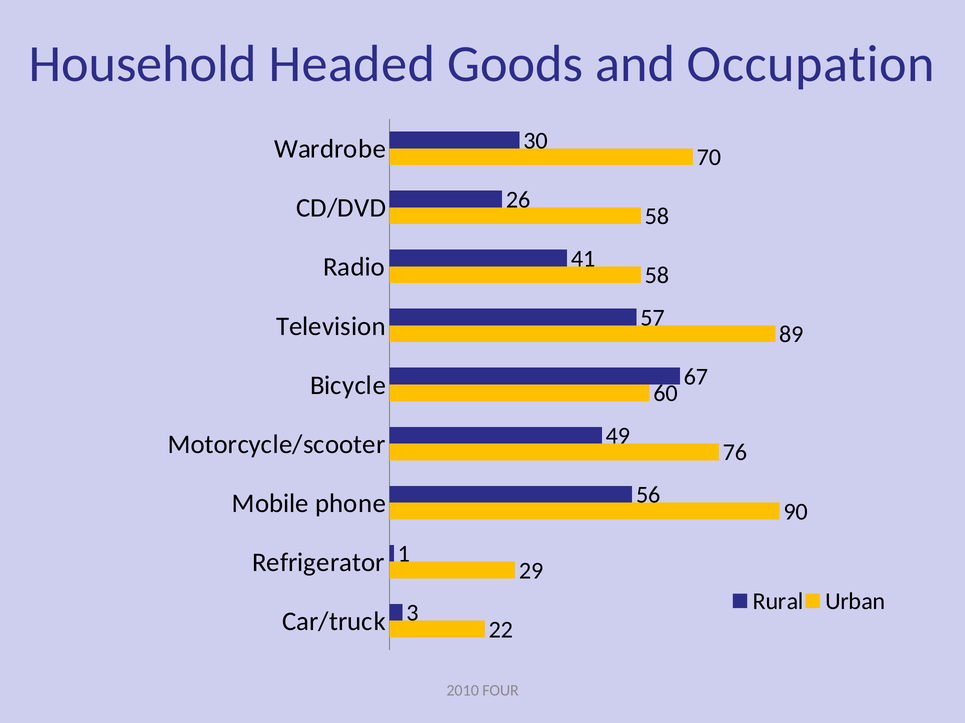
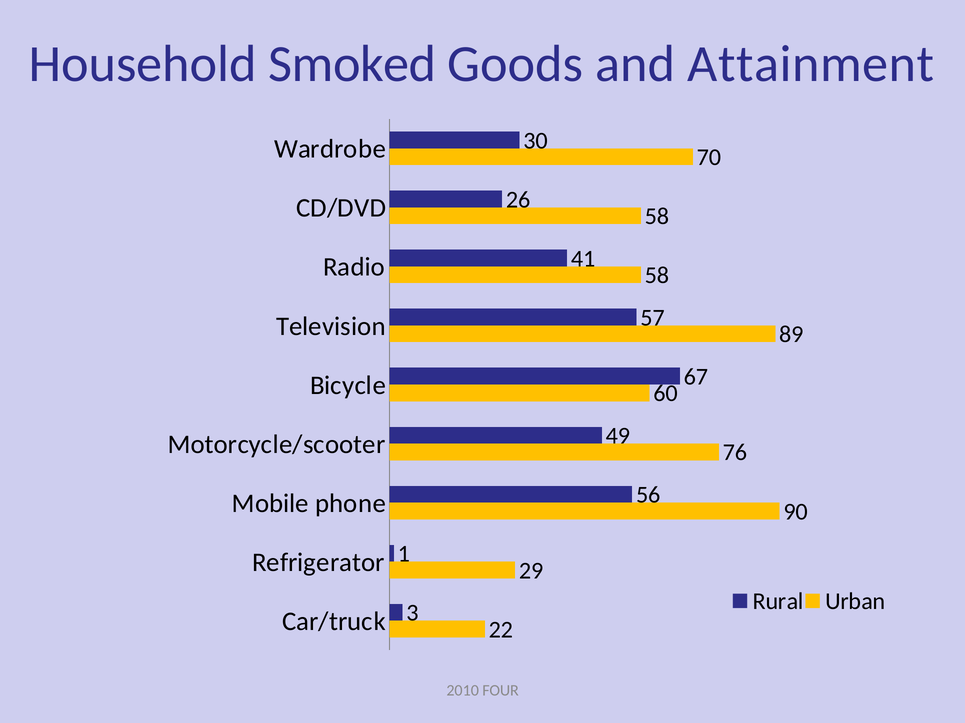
Headed: Headed -> Smoked
Occupation: Occupation -> Attainment
